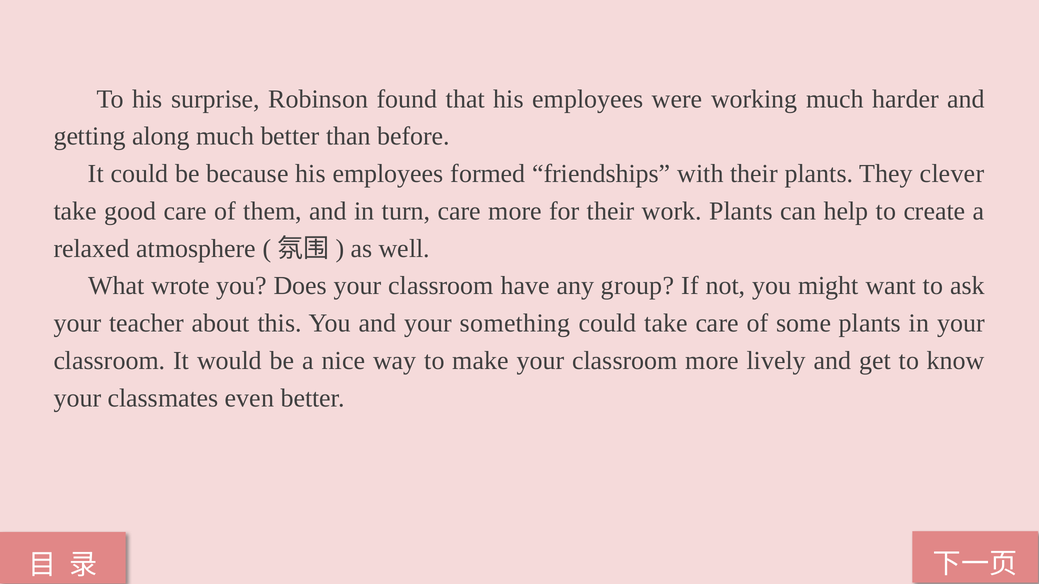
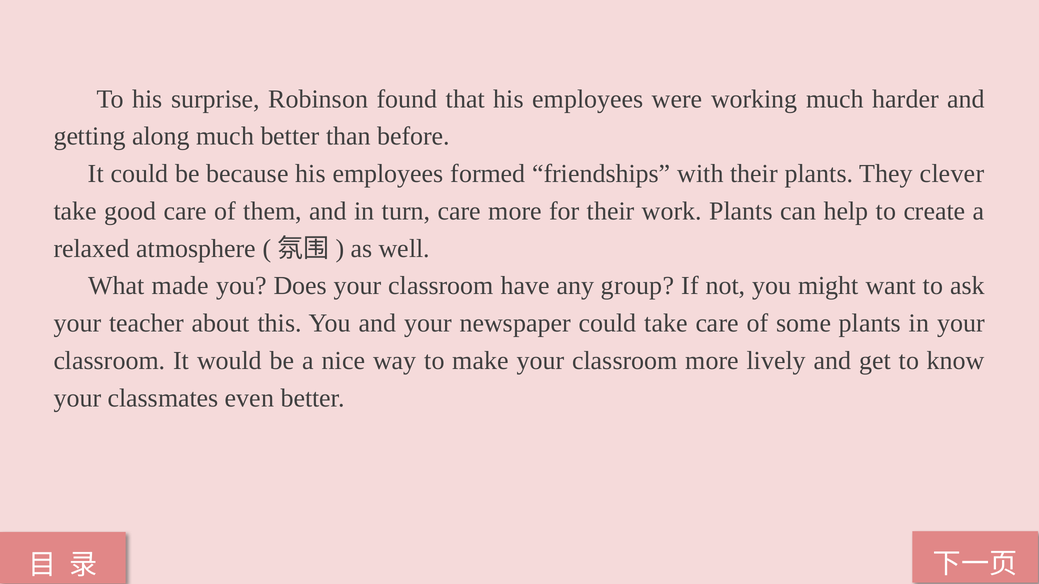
wrote: wrote -> made
something: something -> newspaper
